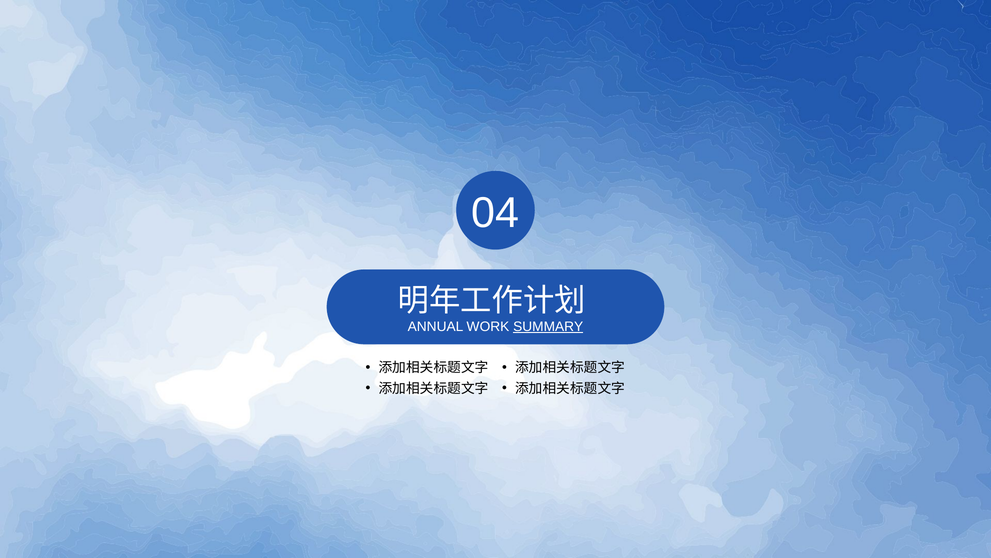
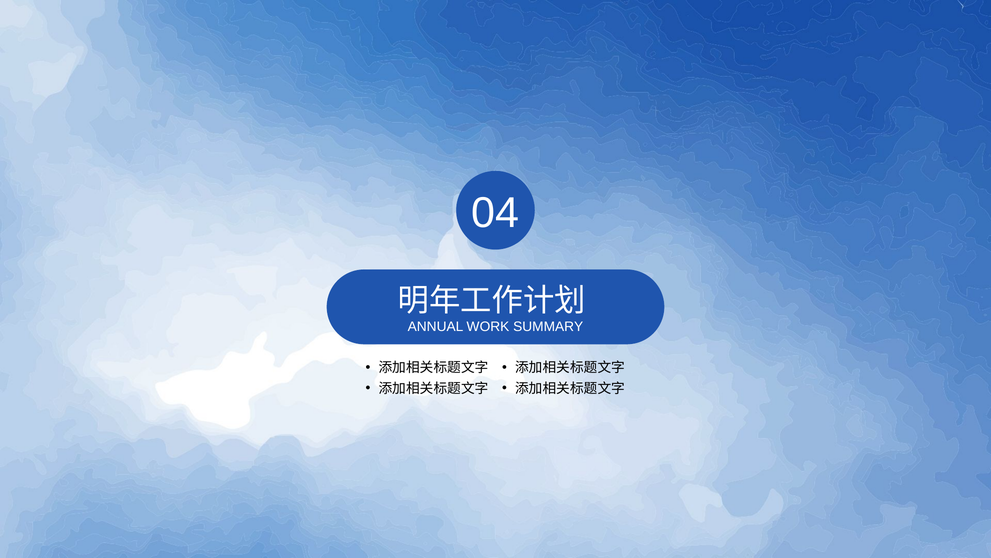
SUMMARY underline: present -> none
